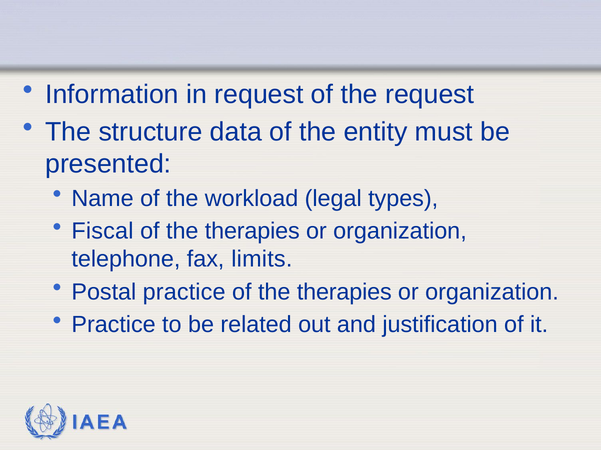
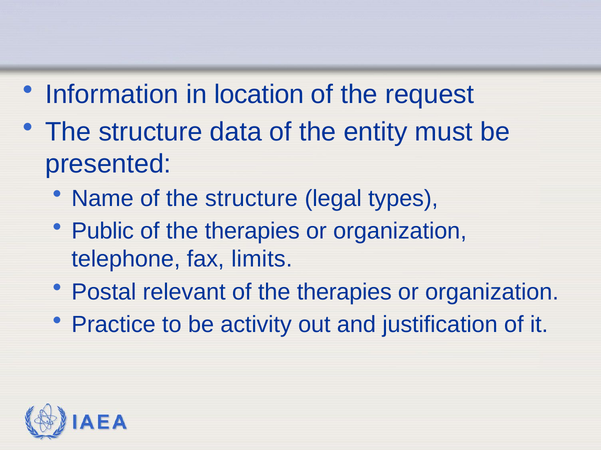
in request: request -> location
of the workload: workload -> structure
Fiscal: Fiscal -> Public
Postal practice: practice -> relevant
related: related -> activity
